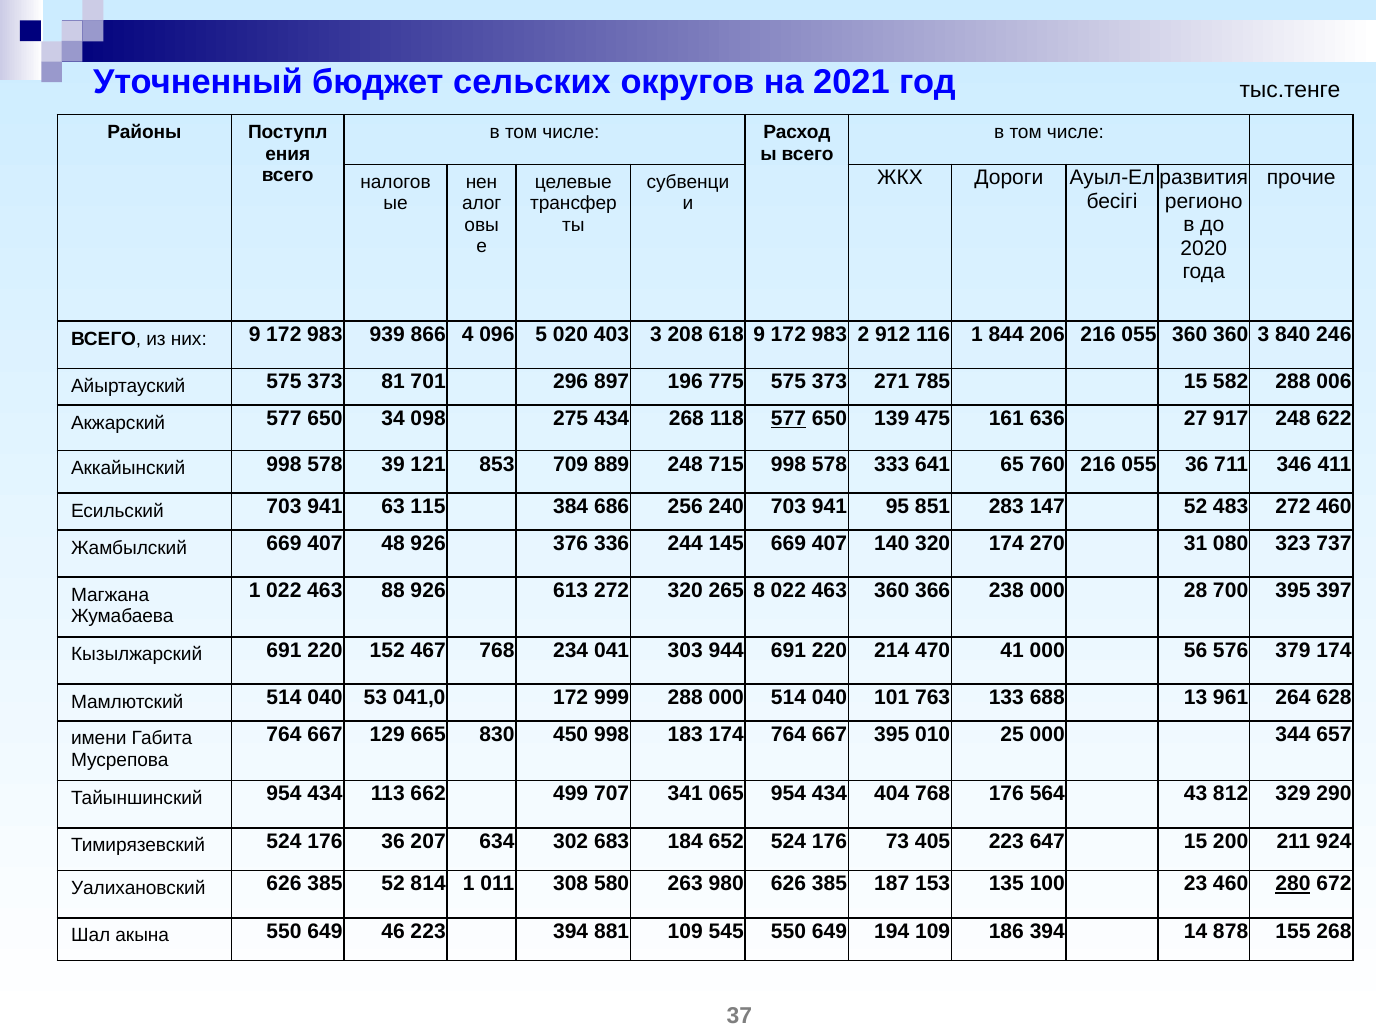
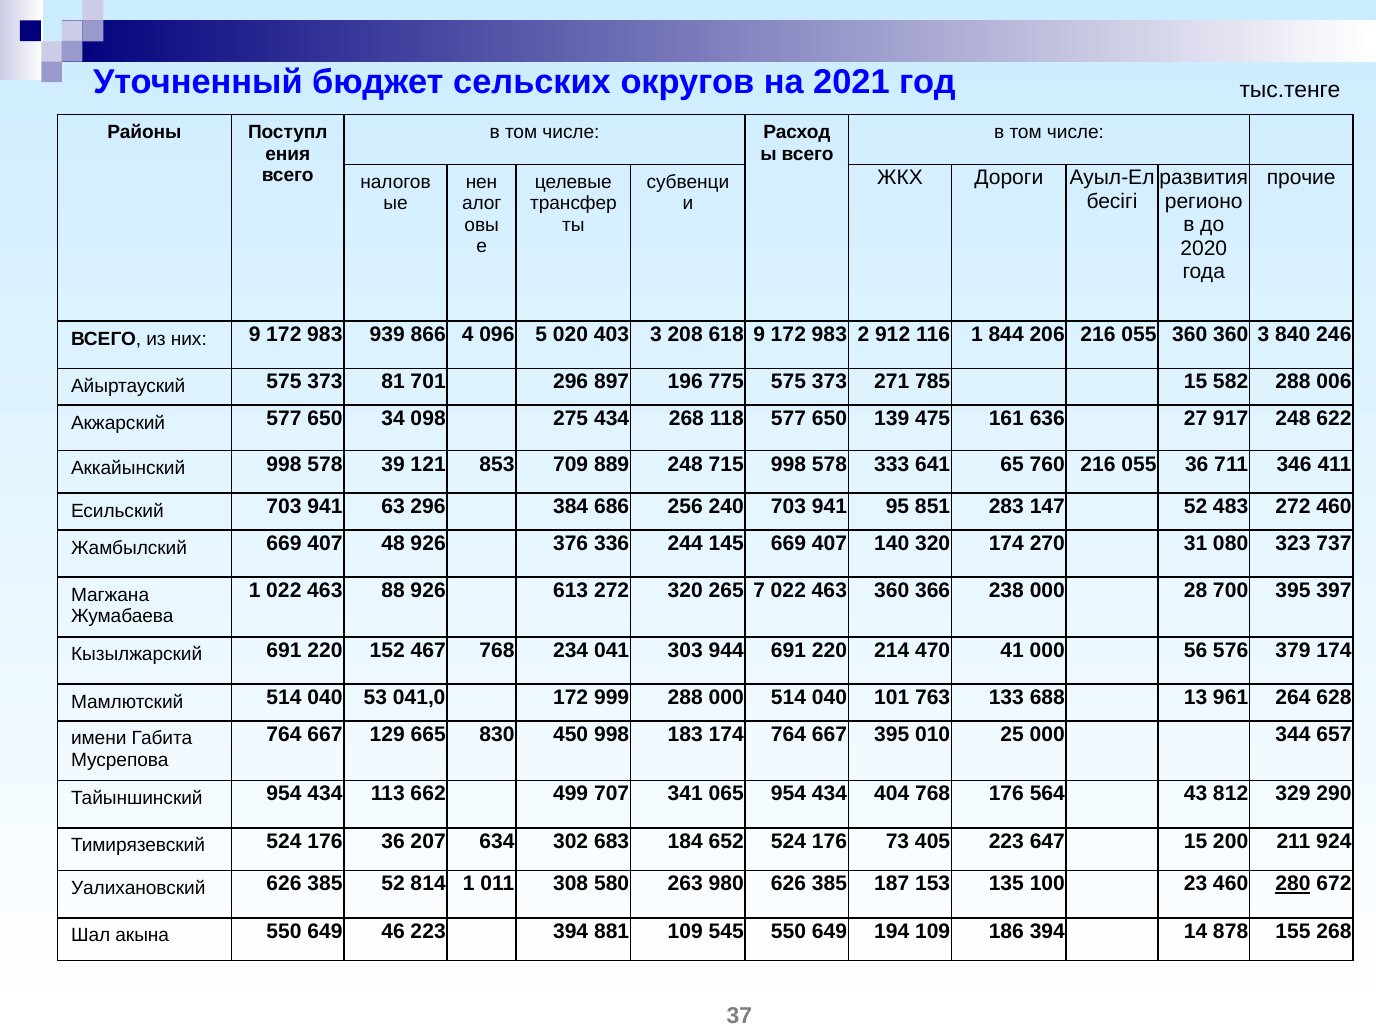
577 at (788, 419) underline: present -> none
63 115: 115 -> 296
8: 8 -> 7
